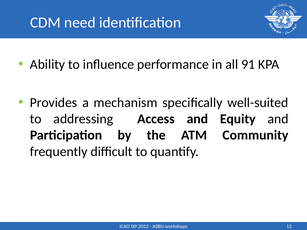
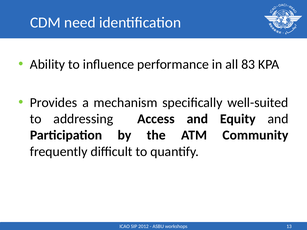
91: 91 -> 83
